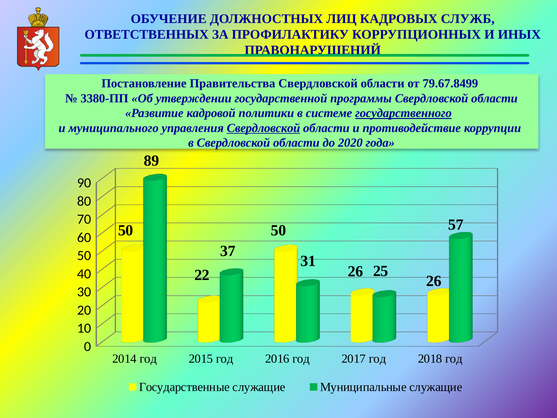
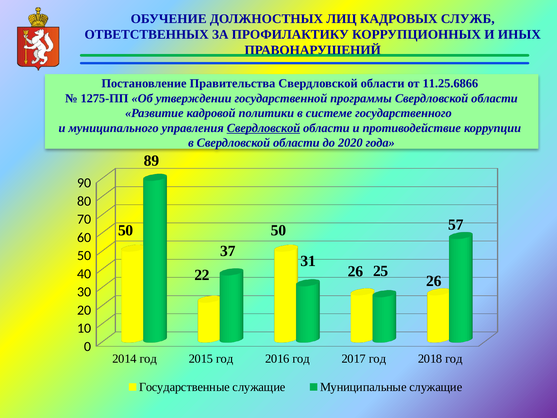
79.67.8499: 79.67.8499 -> 11.25.6866
3380-ПП: 3380-ПП -> 1275-ПП
государственного underline: present -> none
